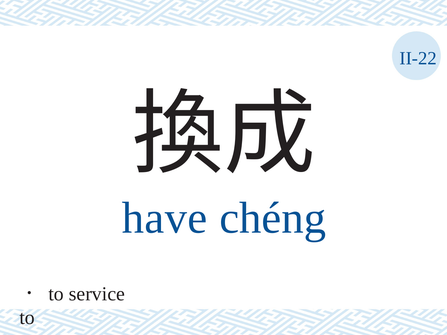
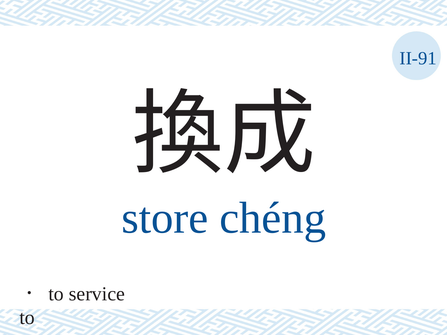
II-22: II-22 -> II-91
have: have -> store
